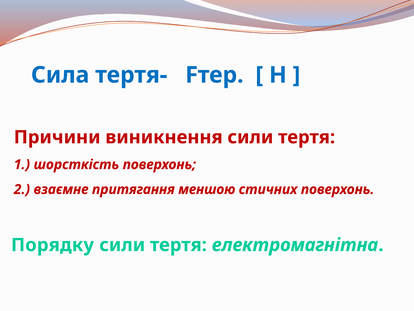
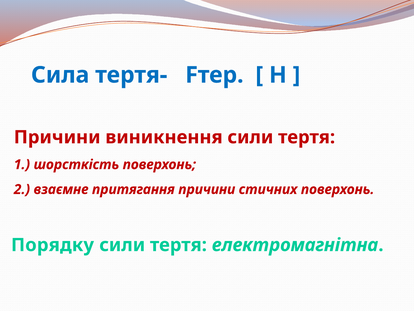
притягання меншою: меншою -> причини
